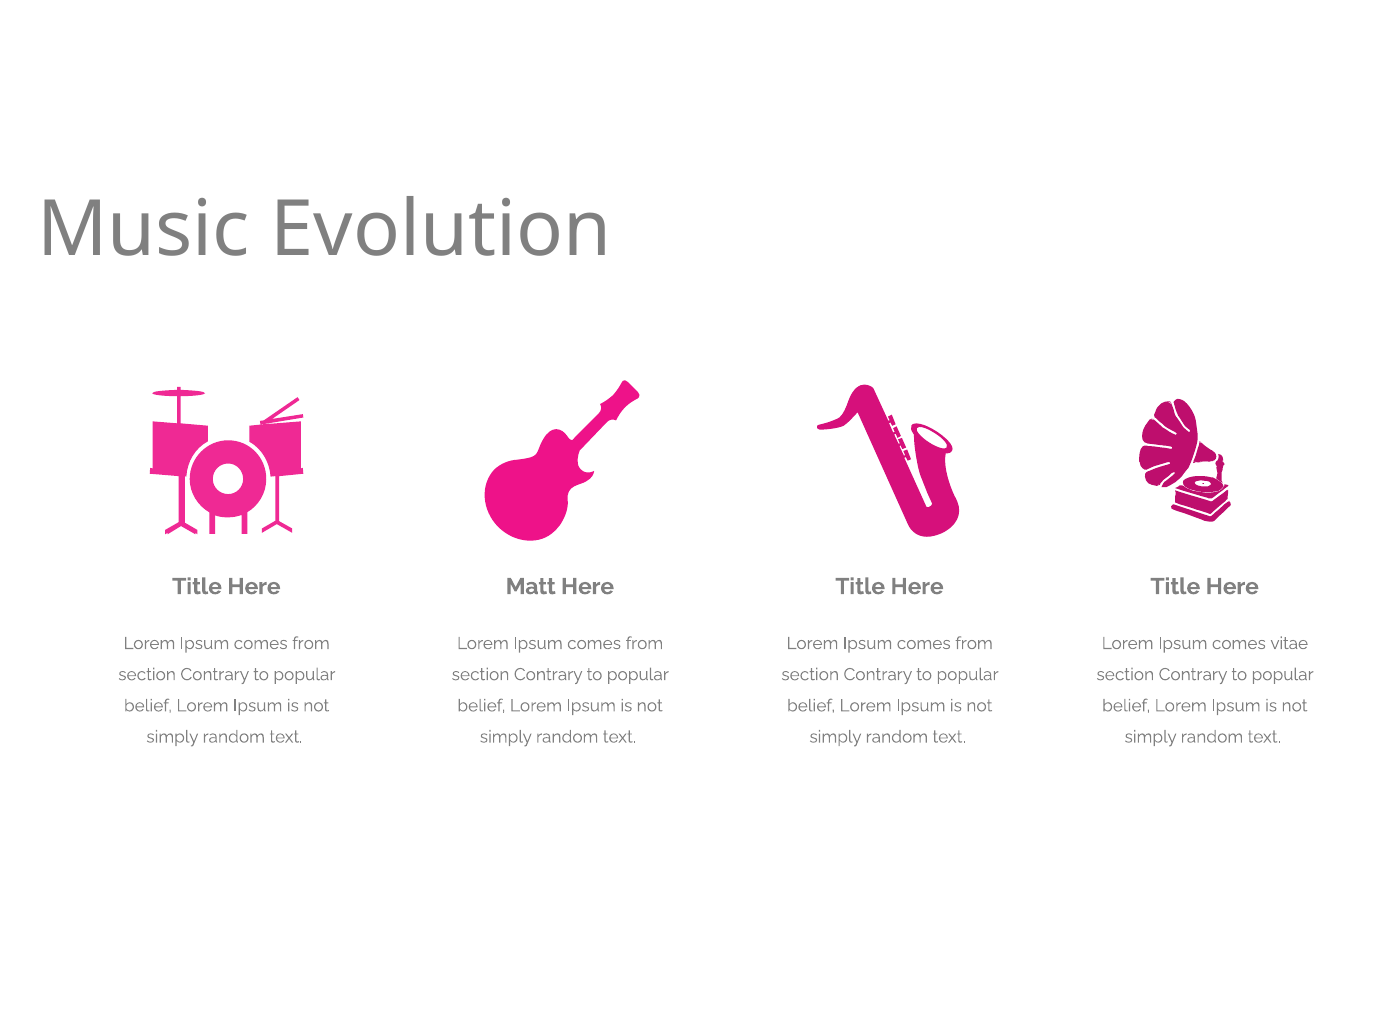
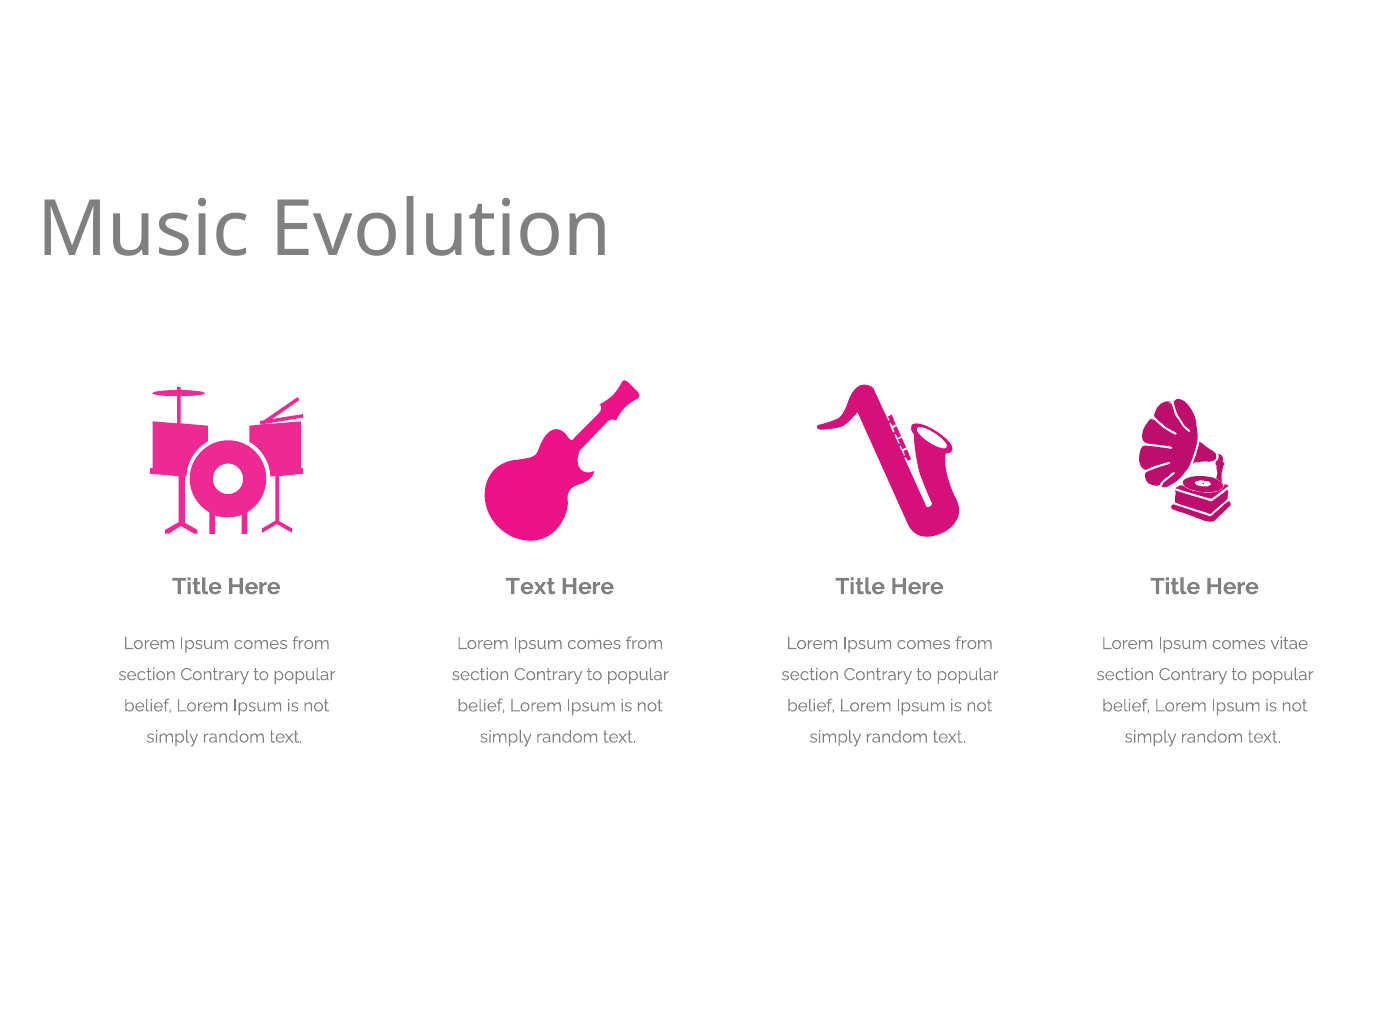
Matt at (531, 586): Matt -> Text
